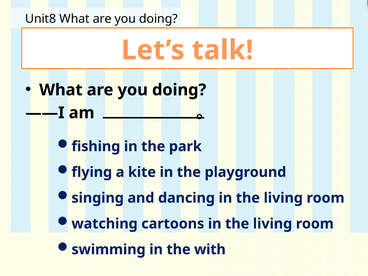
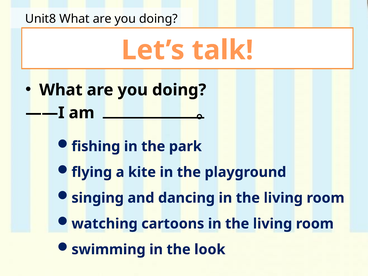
with: with -> look
